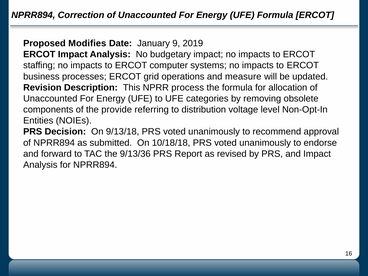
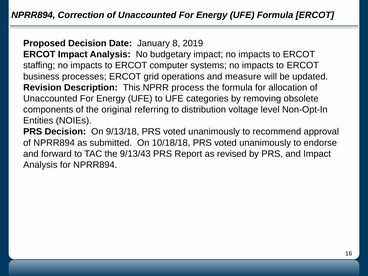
Proposed Modifies: Modifies -> Decision
9: 9 -> 8
provide: provide -> original
9/13/36: 9/13/36 -> 9/13/43
